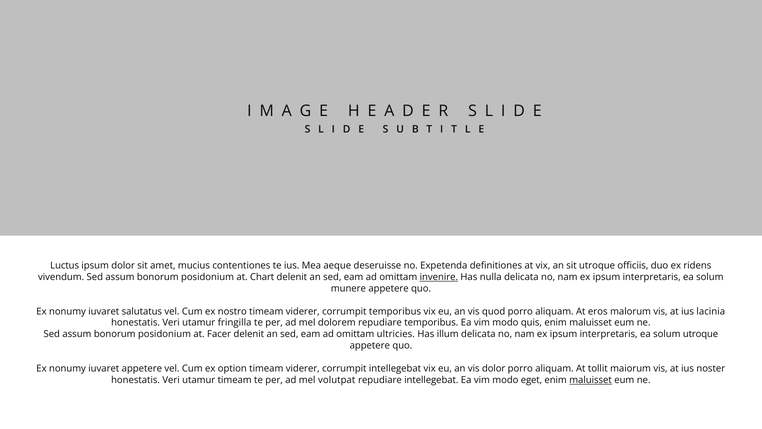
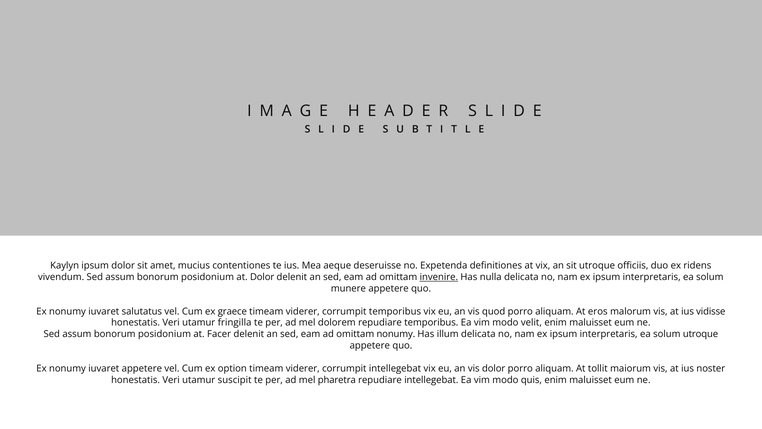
Luctus: Luctus -> Kaylyn
at Chart: Chart -> Dolor
nostro: nostro -> graece
lacinia: lacinia -> vidisse
quis: quis -> velit
omittam ultricies: ultricies -> nonumy
utamur timeam: timeam -> suscipit
volutpat: volutpat -> pharetra
eget: eget -> quis
maluisset at (591, 380) underline: present -> none
